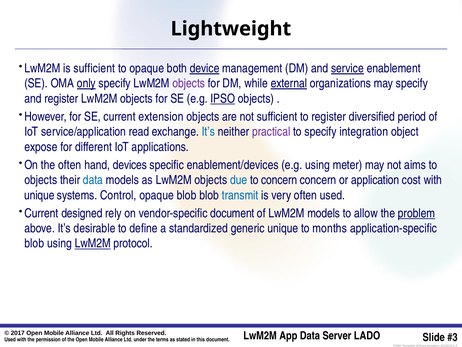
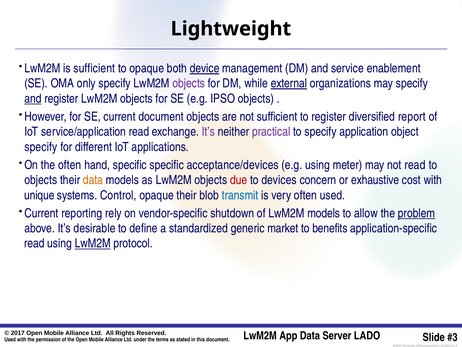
service underline: present -> none
only underline: present -> none
and at (33, 98) underline: none -> present
IPSO underline: present -> none
current extension: extension -> document
period: period -> report
It’s at (208, 132) colour: blue -> purple
integration: integration -> application
expose at (41, 147): expose -> specify
hand devices: devices -> specific
enablement/devices: enablement/devices -> acceptance/devices
not aims: aims -> read
data at (93, 180) colour: blue -> orange
due colour: blue -> red
to concern: concern -> devices
application: application -> exhaustive
opaque blob: blob -> their
designed: designed -> reporting
vendor-specific document: document -> shutdown
generic unique: unique -> market
months: months -> benefits
blob at (34, 243): blob -> read
